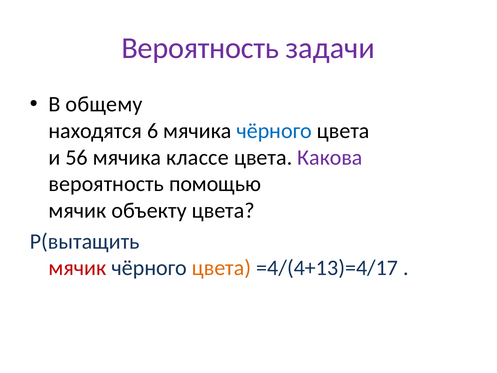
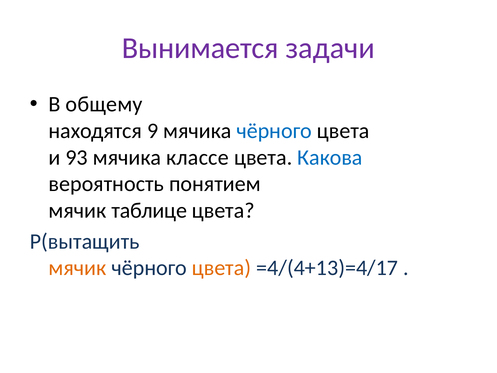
Вероятность at (200, 48): Вероятность -> Вынимается
6: 6 -> 9
56: 56 -> 93
Какова colour: purple -> blue
помощью: помощью -> понятием
объекту: объекту -> таблице
мячик at (77, 268) colour: red -> orange
